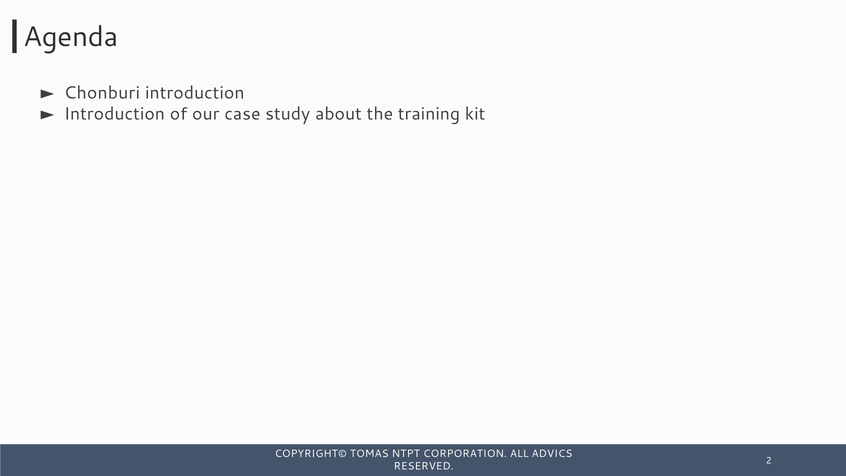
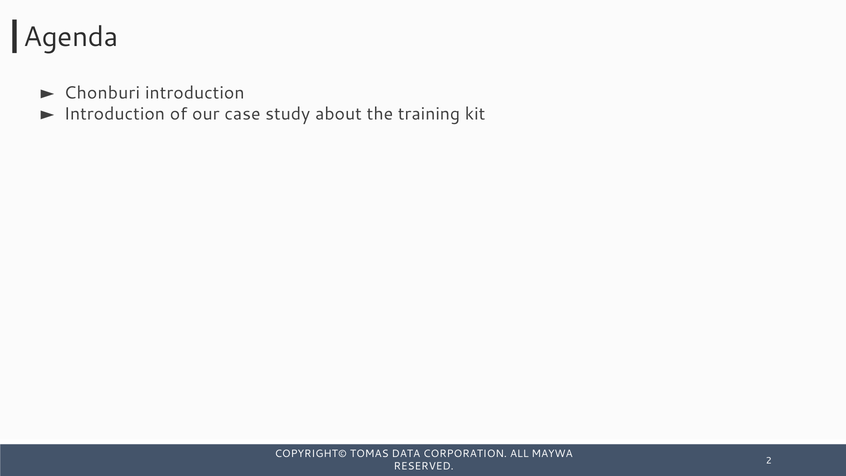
NTPT: NTPT -> DATA
ADVICS: ADVICS -> MAYWA
